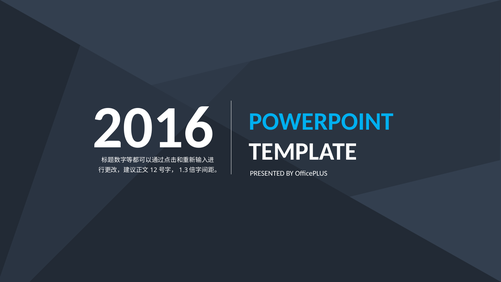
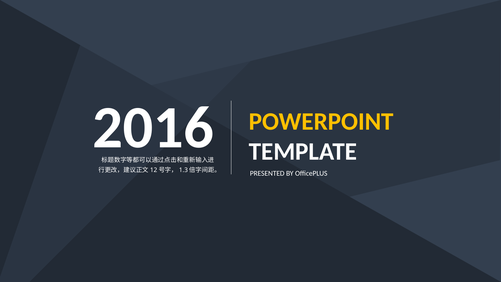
POWERPOINT colour: light blue -> yellow
